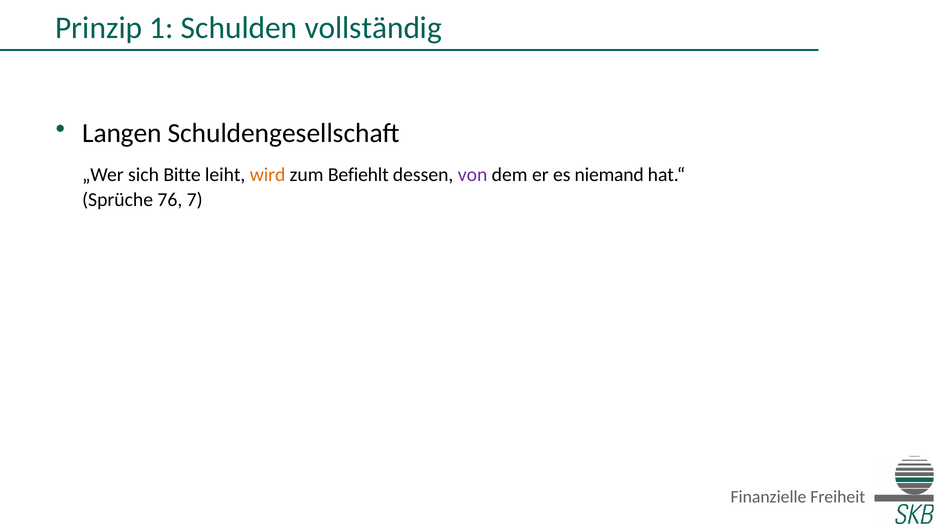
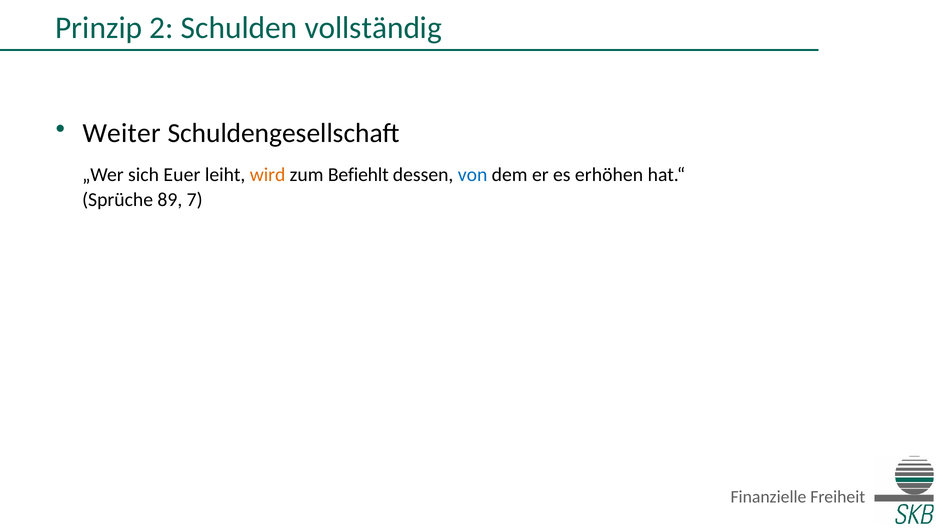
1: 1 -> 2
Langen: Langen -> Weiter
Bitte: Bitte -> Euer
von colour: purple -> blue
niemand: niemand -> erhöhen
76: 76 -> 89
